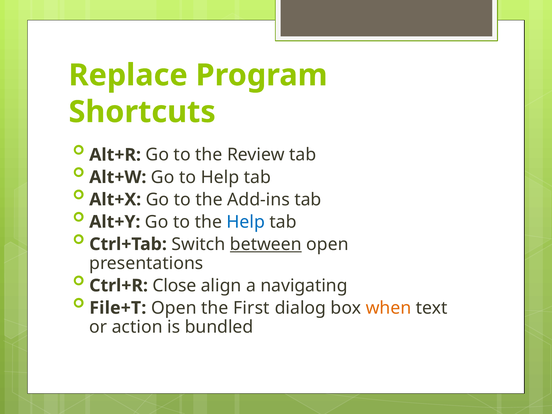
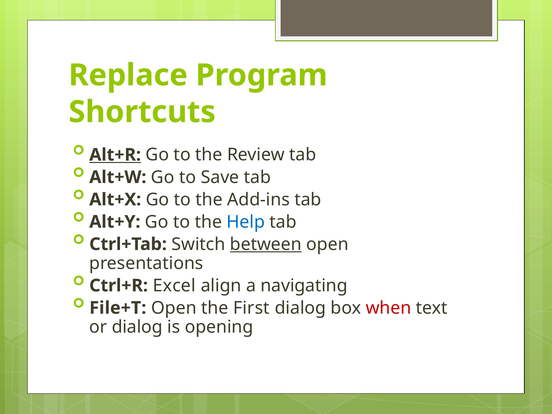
Alt+R underline: none -> present
to Help: Help -> Save
Close: Close -> Excel
when colour: orange -> red
or action: action -> dialog
bundled: bundled -> opening
